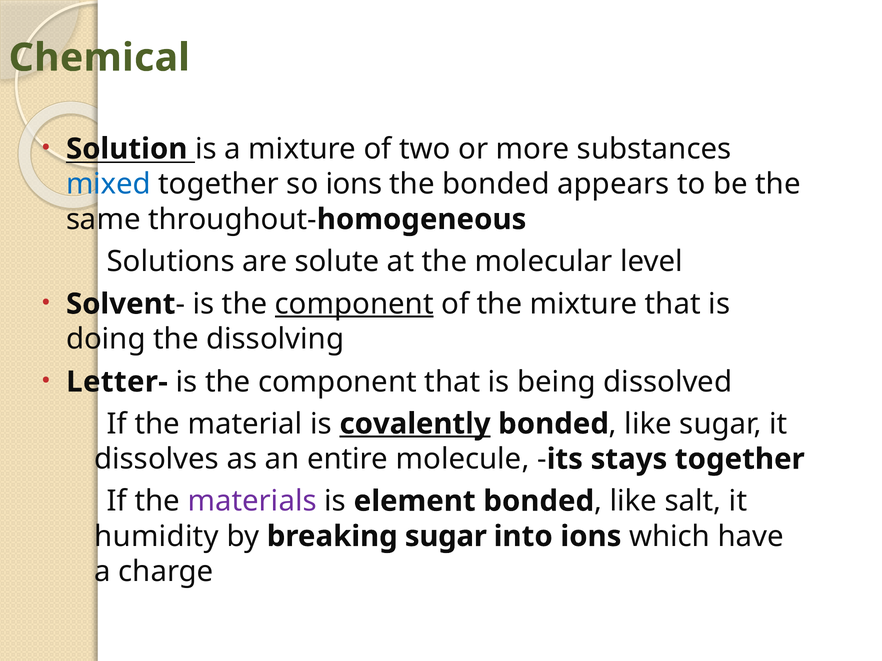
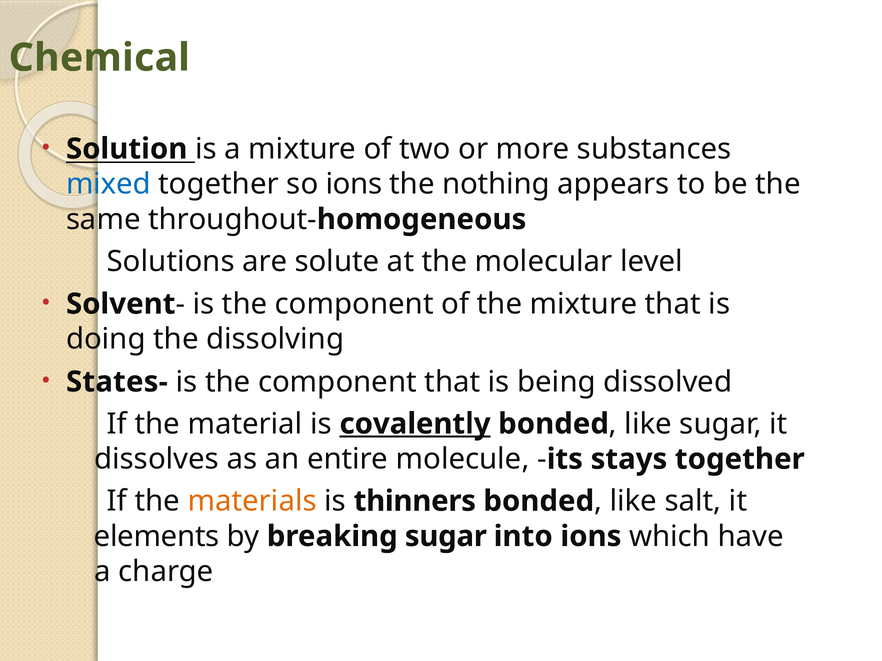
the bonded: bonded -> nothing
component at (354, 304) underline: present -> none
Letter-: Letter- -> States-
materials colour: purple -> orange
element: element -> thinners
humidity: humidity -> elements
